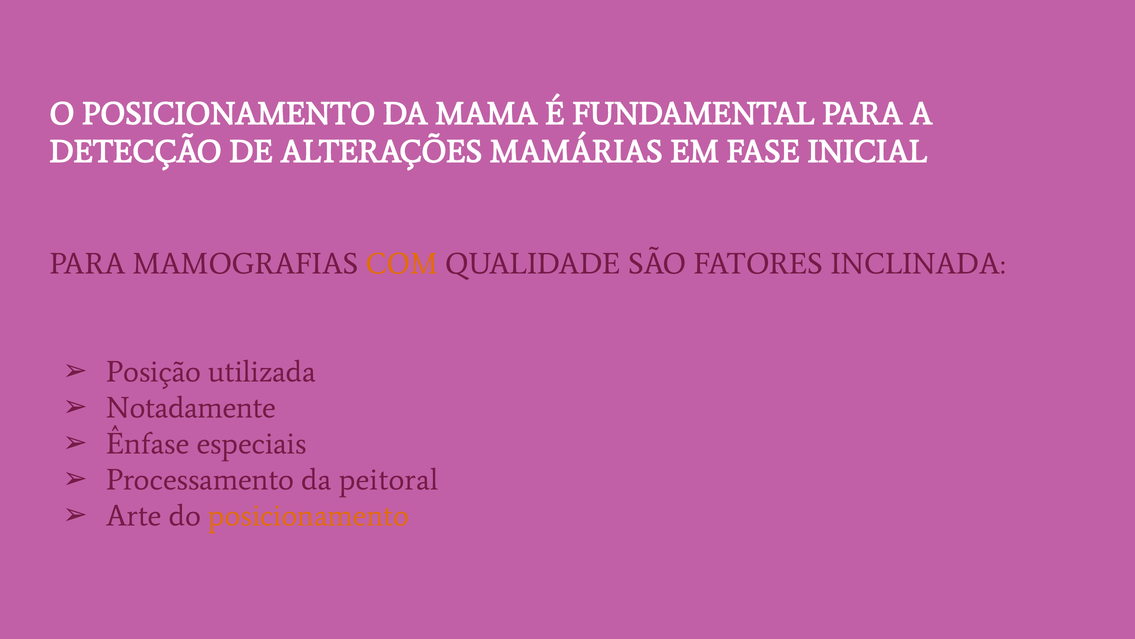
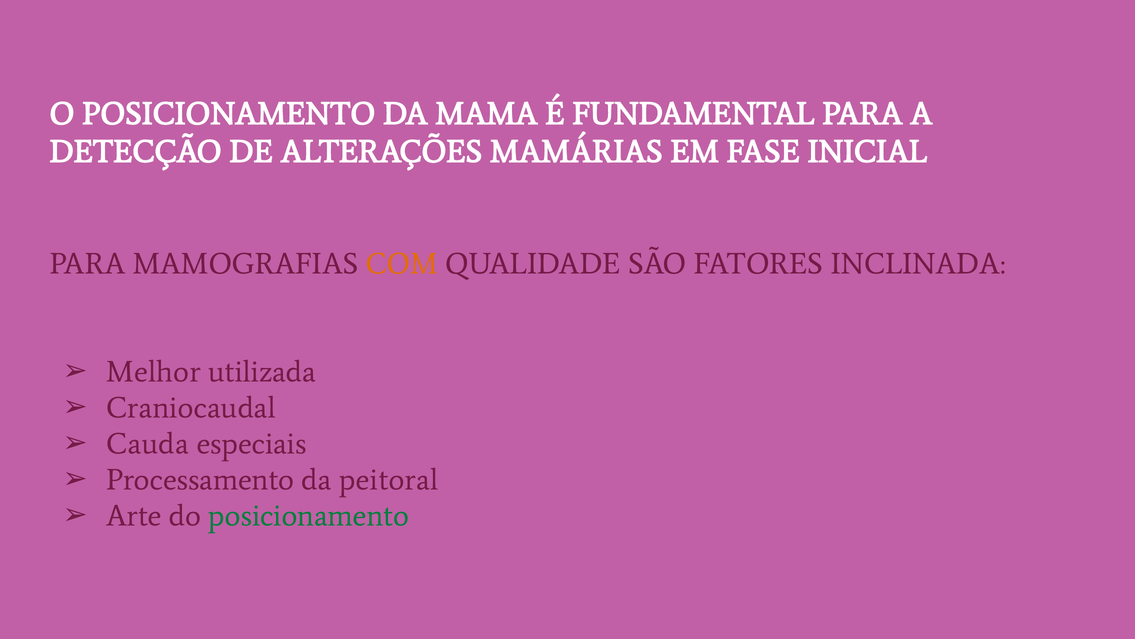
Posição: Posição -> Melhor
Notadamente: Notadamente -> Craniocaudal
Ênfase: Ênfase -> Cauda
posicionamento at (309, 515) colour: orange -> green
